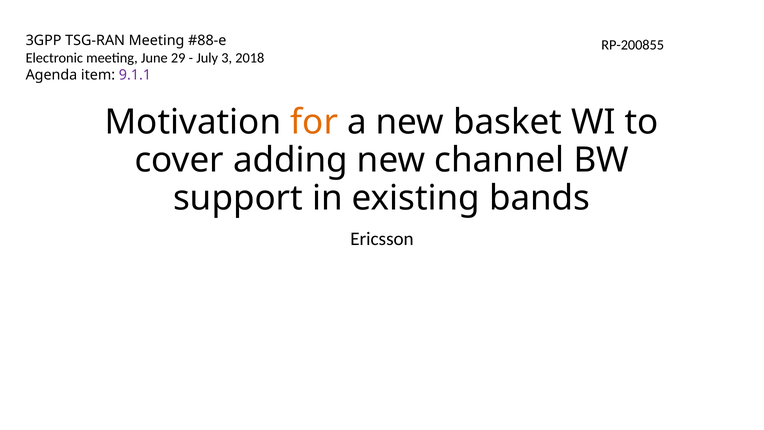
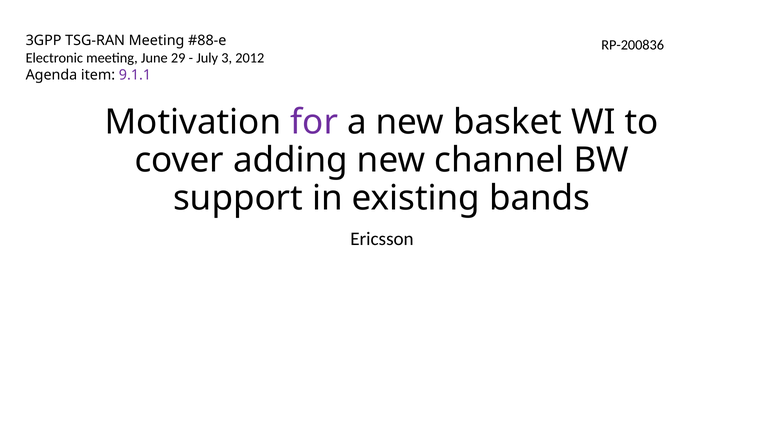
RP-200855: RP-200855 -> RP-200836
2018: 2018 -> 2012
for colour: orange -> purple
